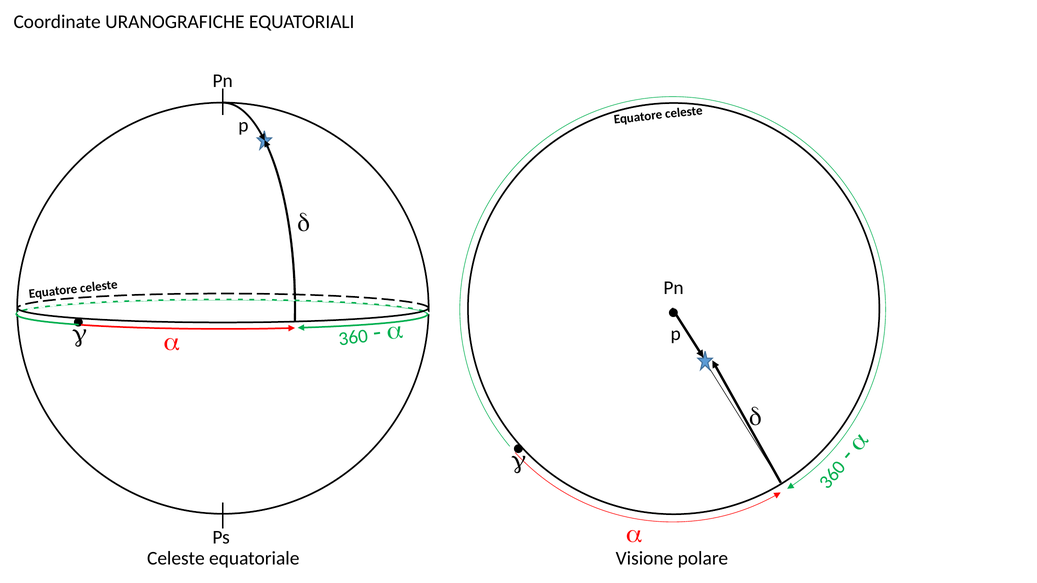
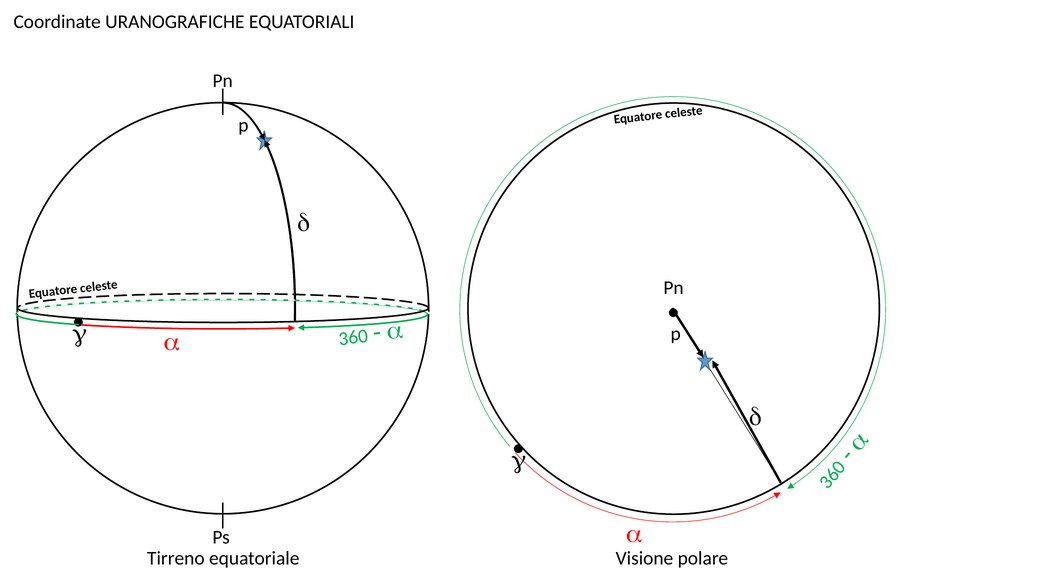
Celeste at (176, 558): Celeste -> Tirreno
